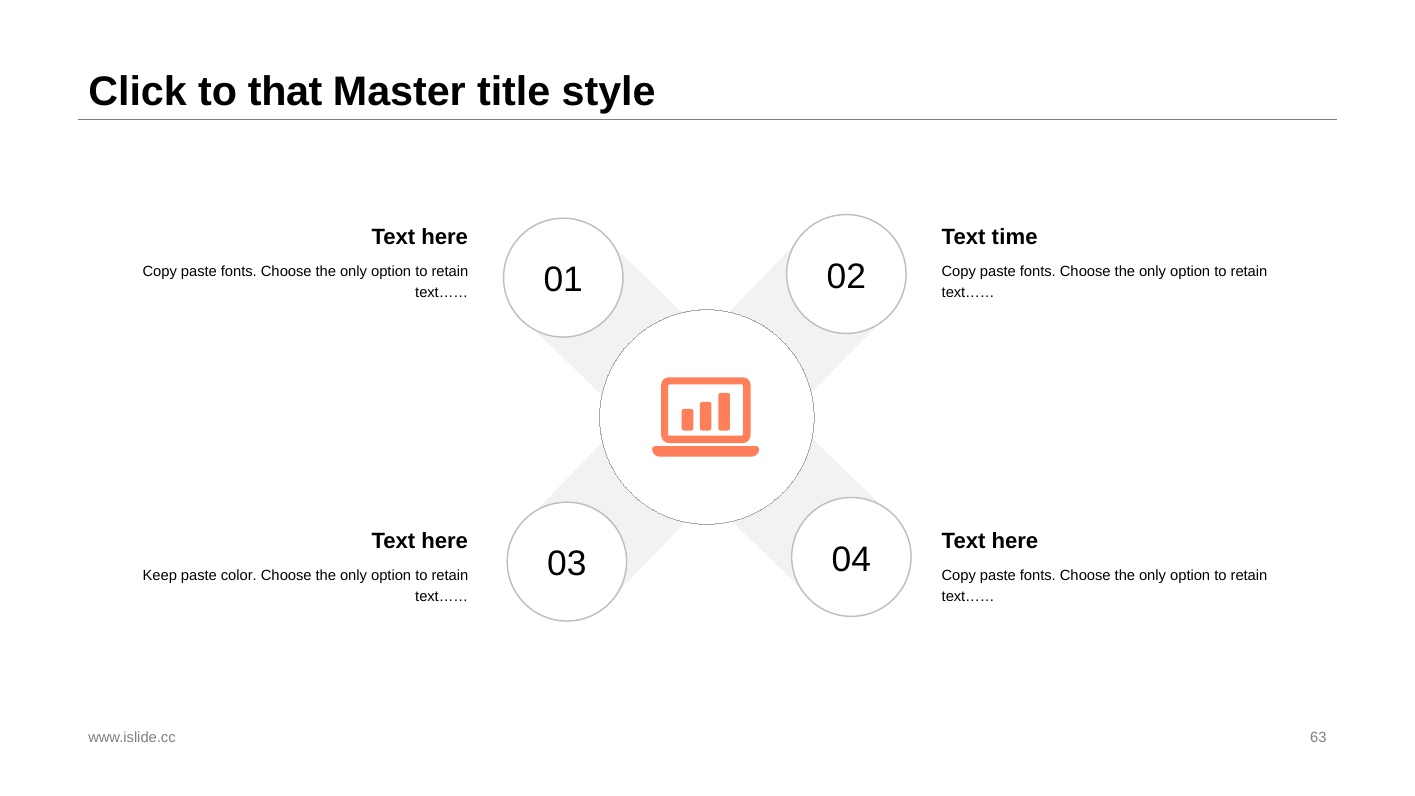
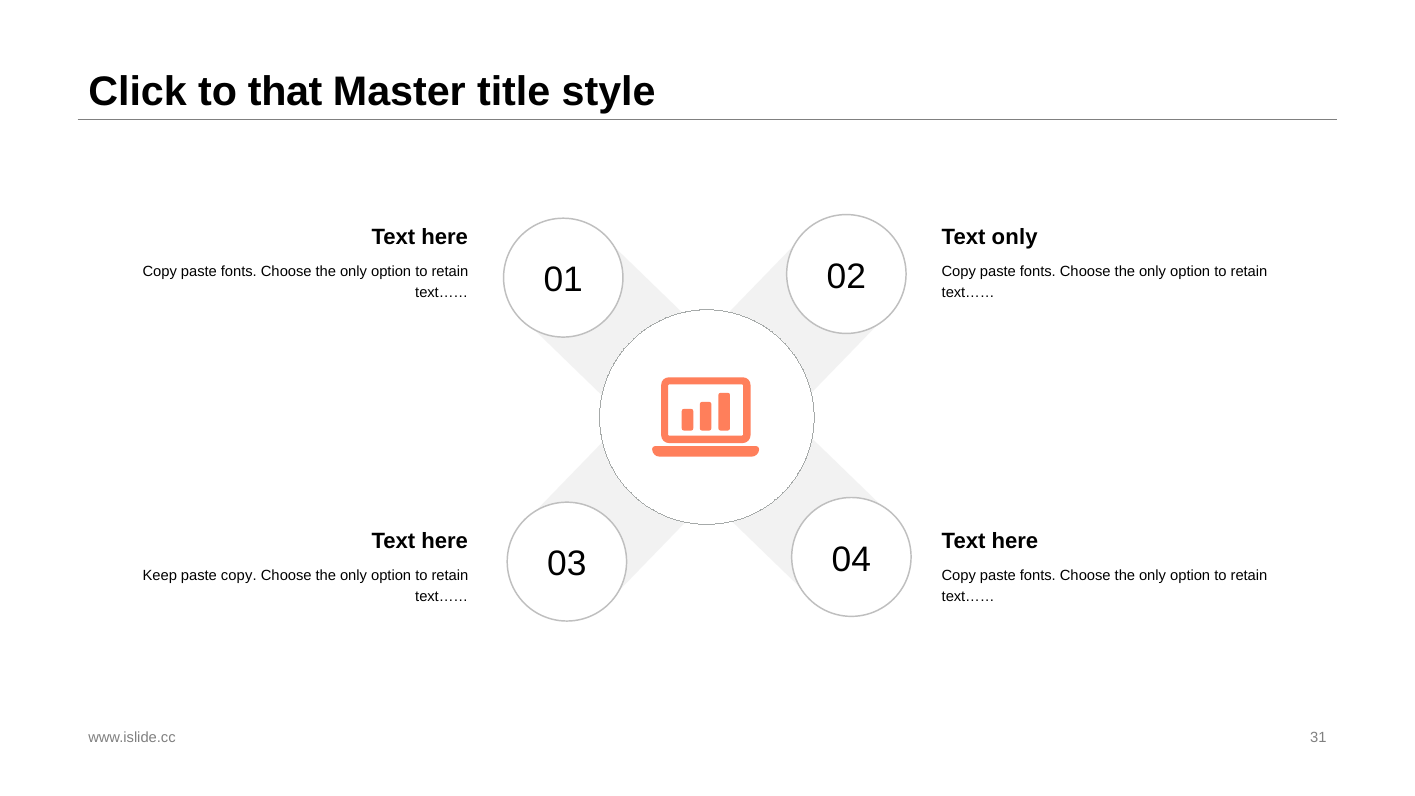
Text time: time -> only
paste color: color -> copy
63: 63 -> 31
